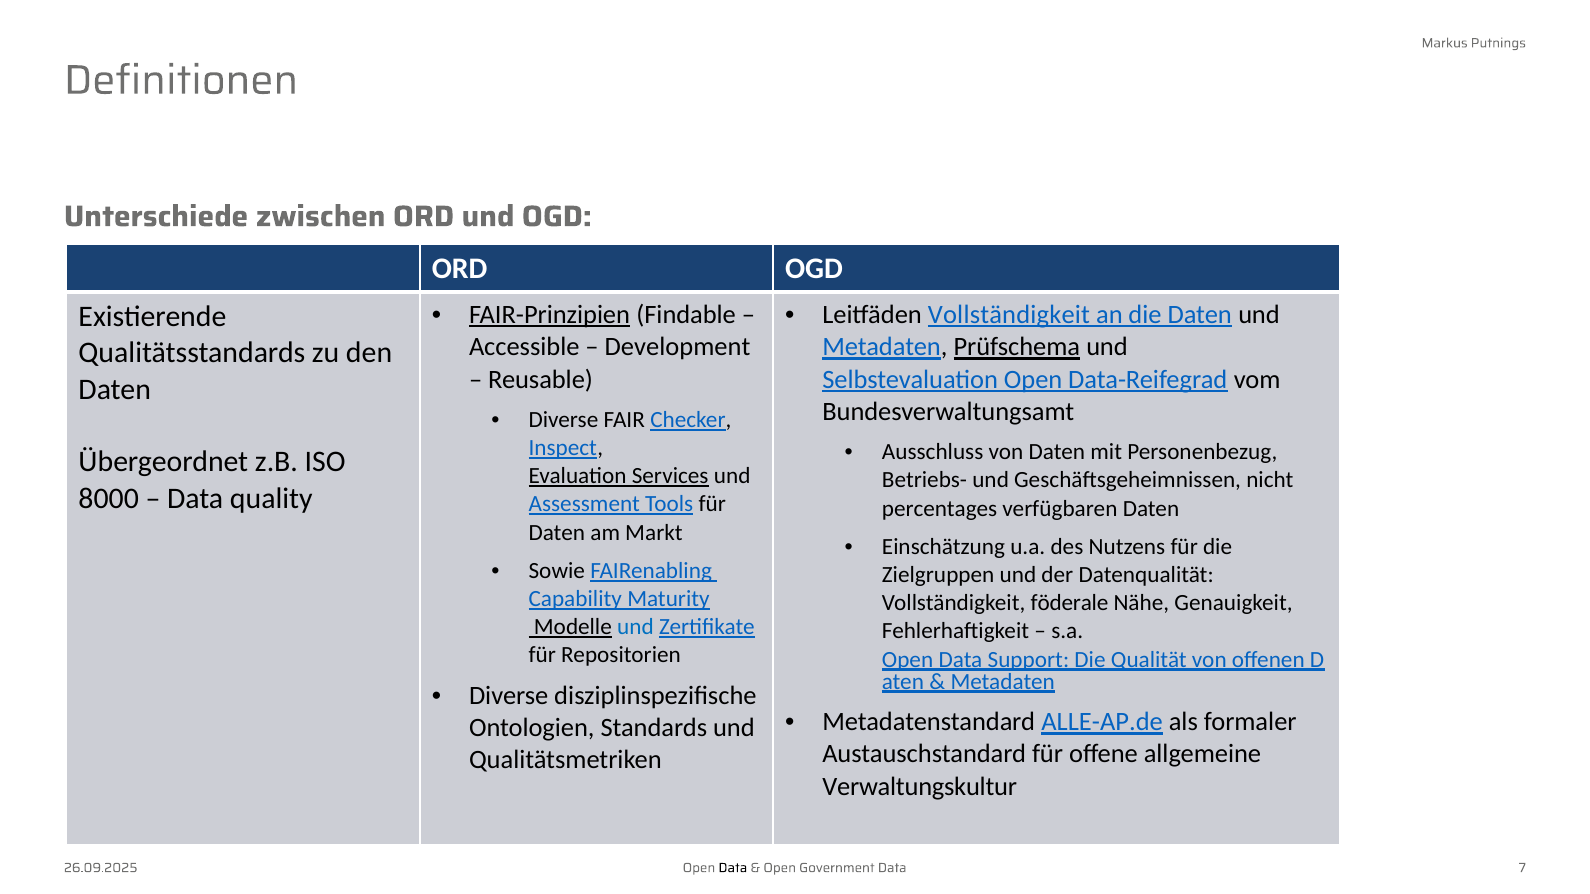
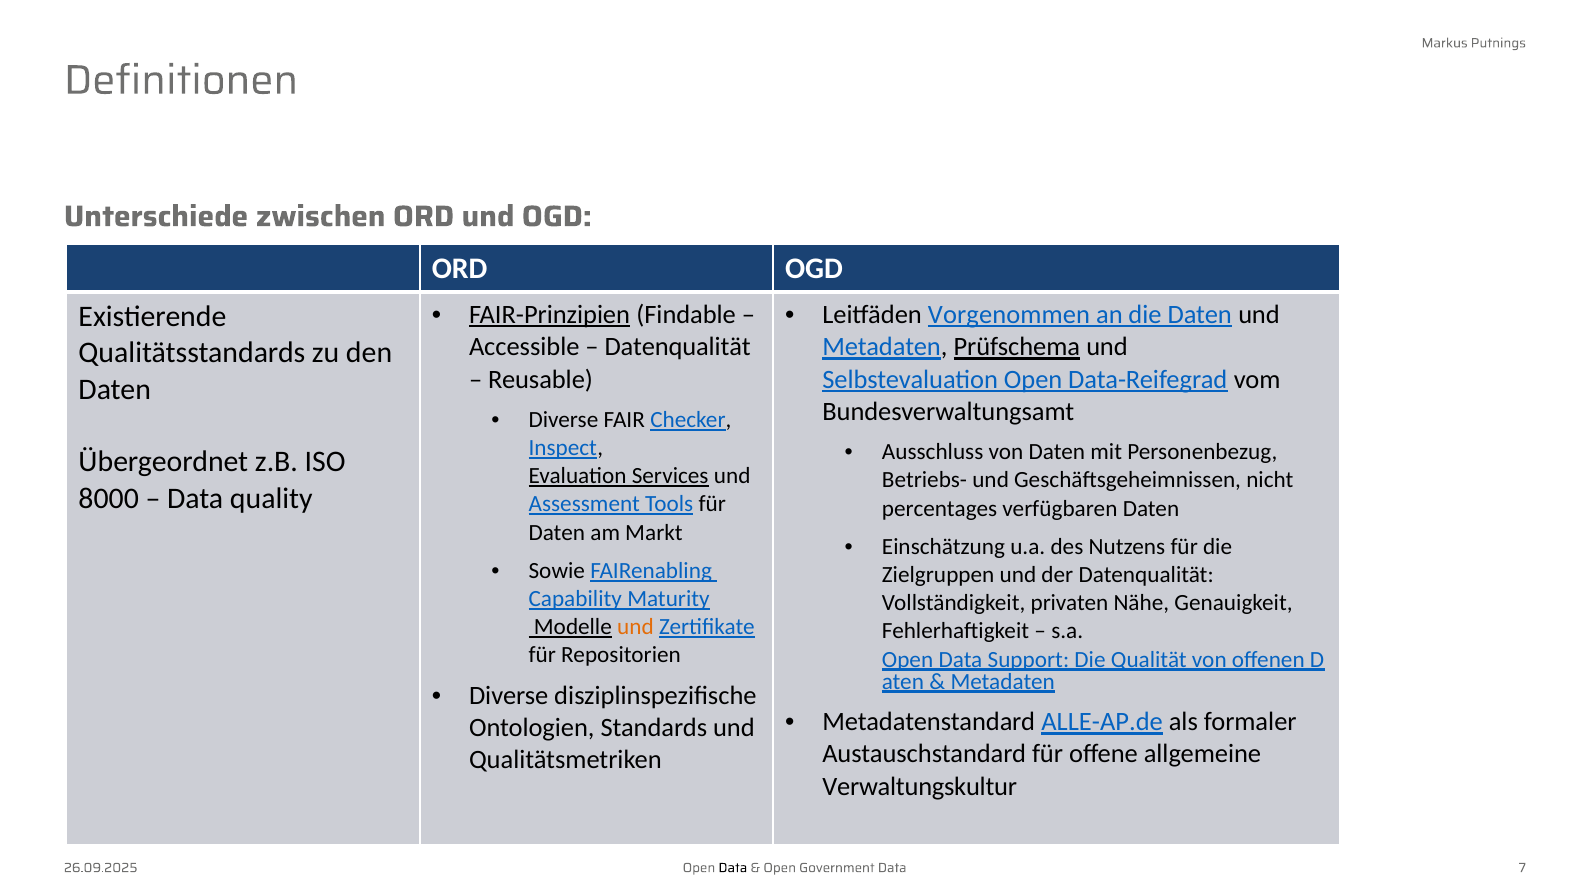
Leitfäden Vollständigkeit: Vollständigkeit -> Vorgenommen
Development at (678, 347): Development -> Datenqualität
föderale: föderale -> privaten
und at (635, 627) colour: blue -> orange
